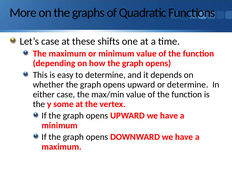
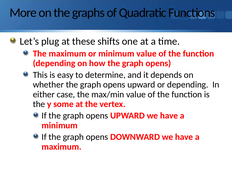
Let’s case: case -> plug
or determine: determine -> depending
